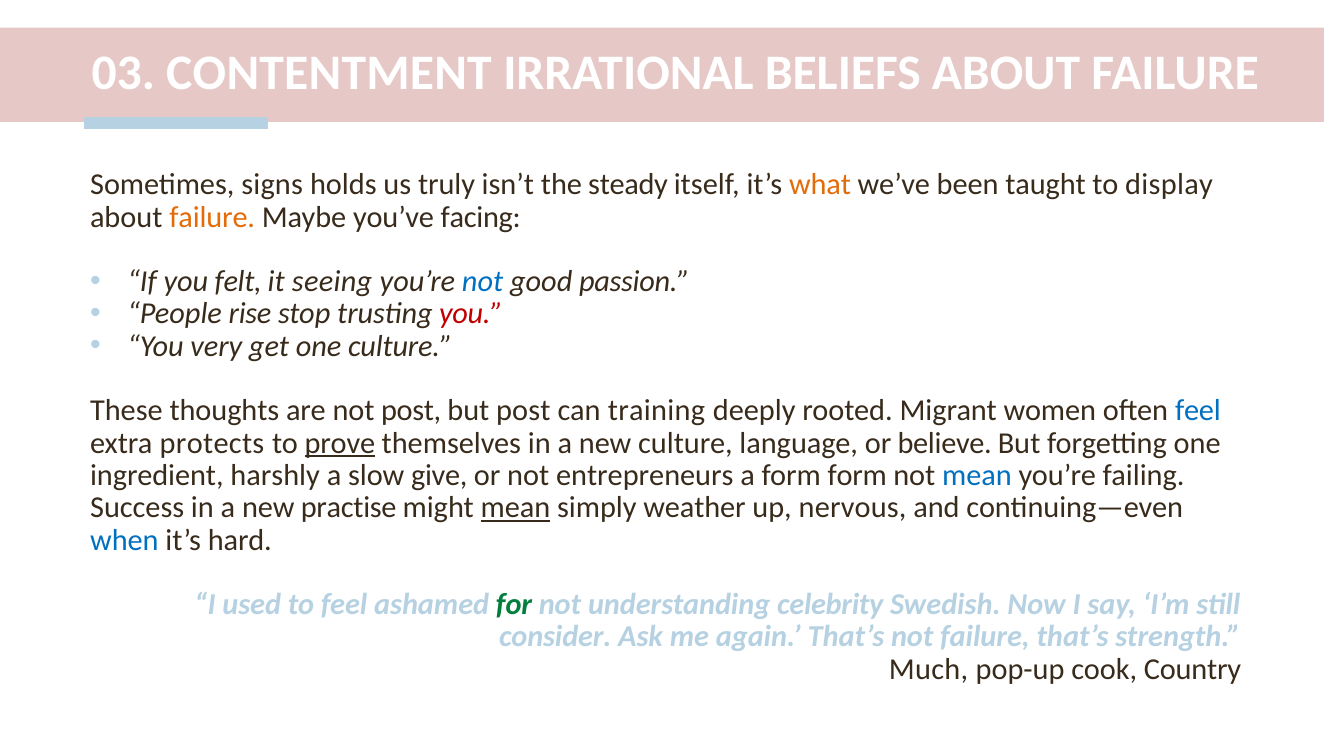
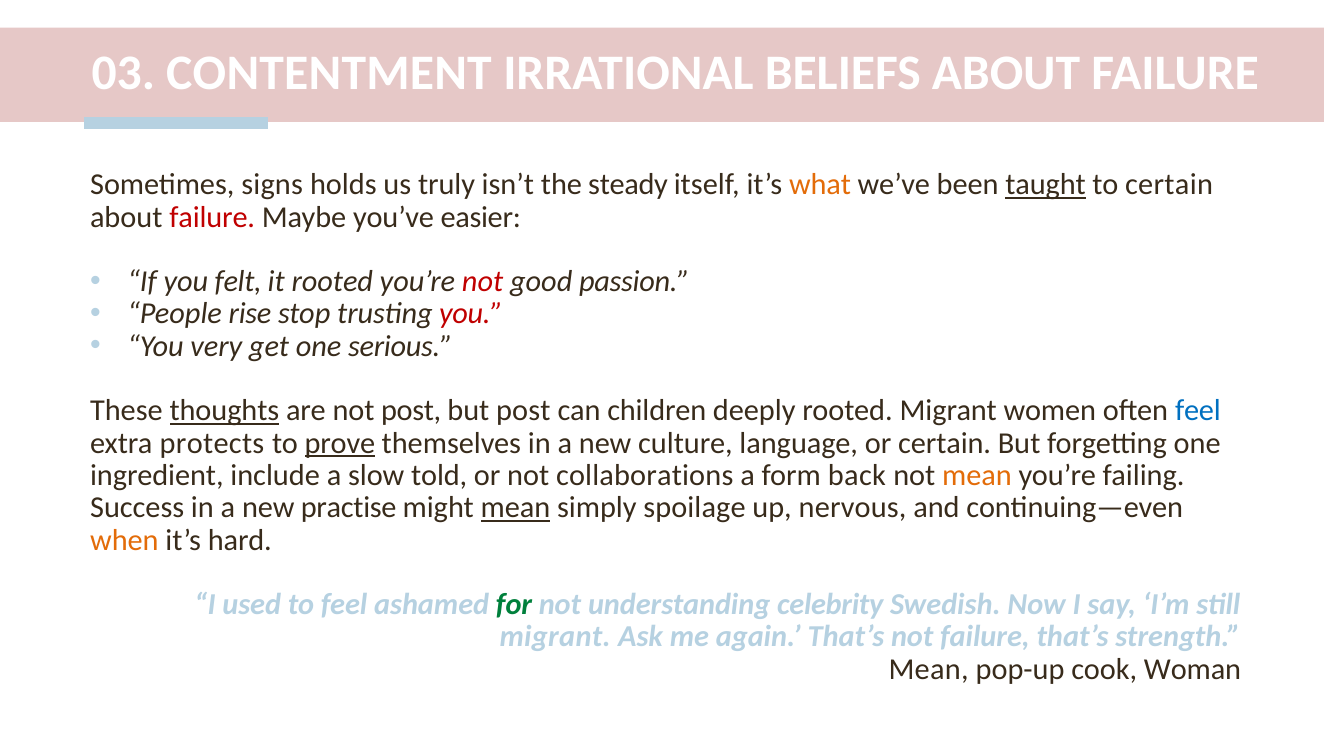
taught underline: none -> present
to display: display -> certain
failure at (212, 217) colour: orange -> red
facing: facing -> easier
it seeing: seeing -> rooted
not at (483, 282) colour: blue -> red
one culture: culture -> serious
thoughts underline: none -> present
training: training -> children
or believe: believe -> certain
harshly: harshly -> include
give: give -> told
entrepreneurs: entrepreneurs -> collaborations
form form: form -> back
mean at (977, 475) colour: blue -> orange
weather: weather -> spoilage
when colour: blue -> orange
consider at (555, 637): consider -> migrant
Much at (929, 669): Much -> Mean
Country: Country -> Woman
